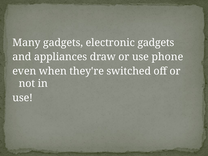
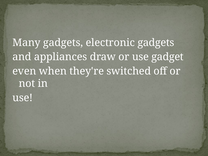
phone: phone -> gadget
